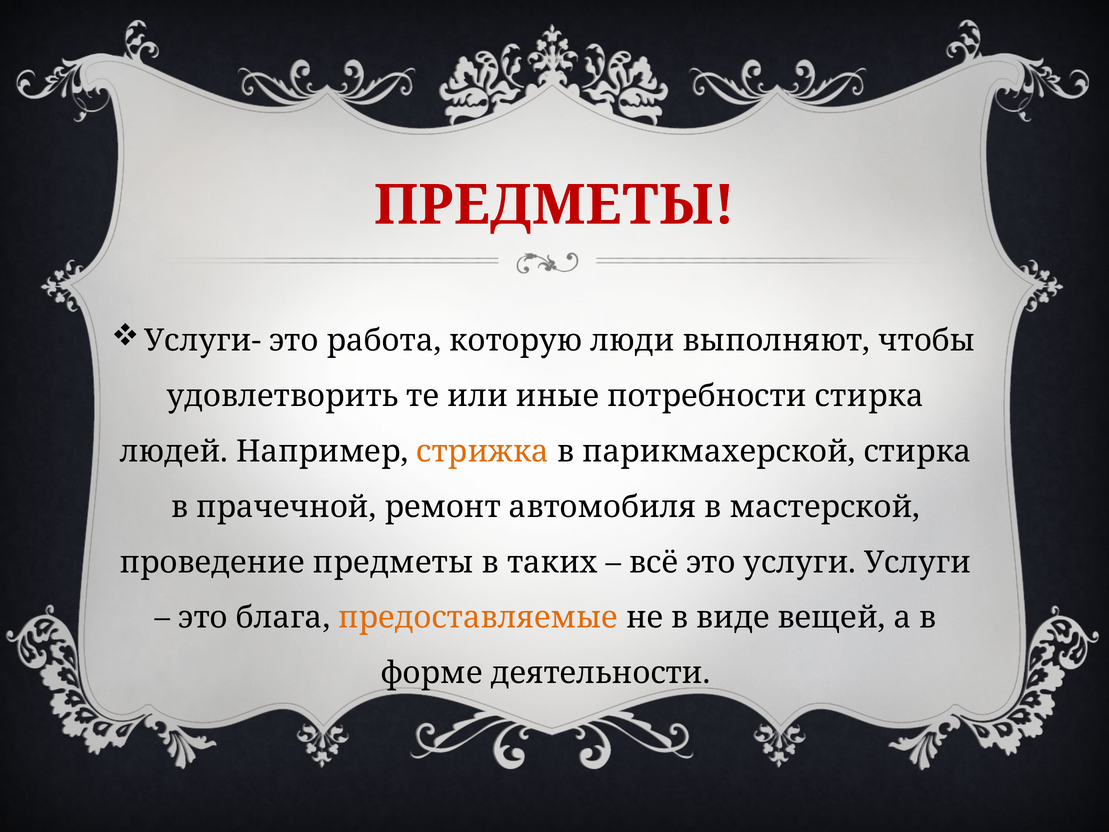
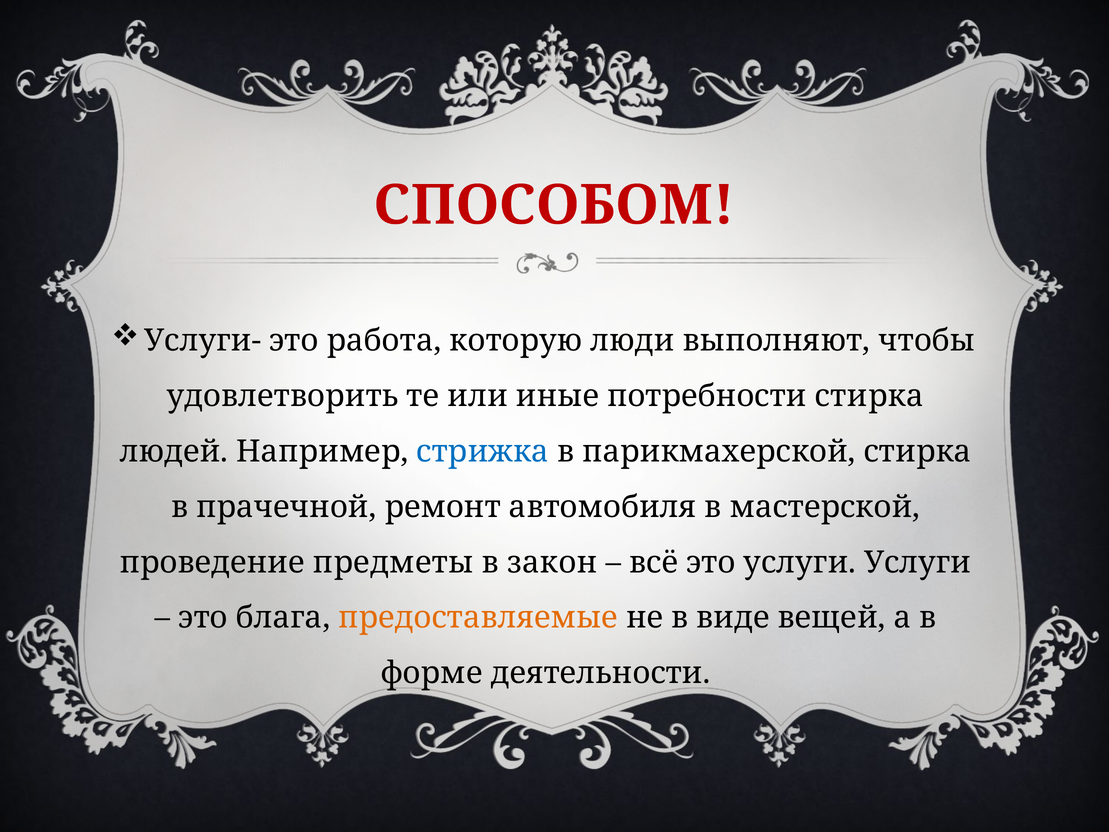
ПРЕДМЕТЫ at (554, 205): ПРЕДМЕТЫ -> СПОСОБОМ
стрижка colour: orange -> blue
таких: таких -> закон
